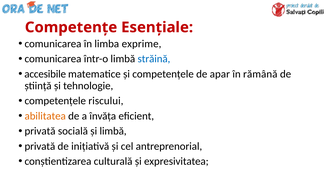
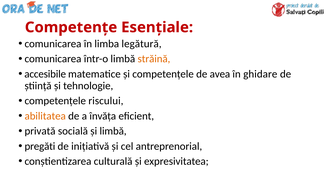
exprime: exprime -> legătură
străină colour: blue -> orange
apar: apar -> avea
rămână: rămână -> ghidare
privată at (40, 146): privată -> pregăti
